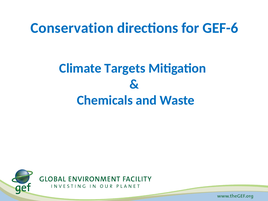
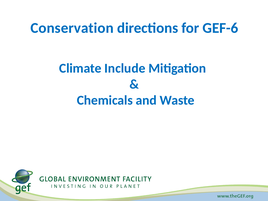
Targets: Targets -> Include
